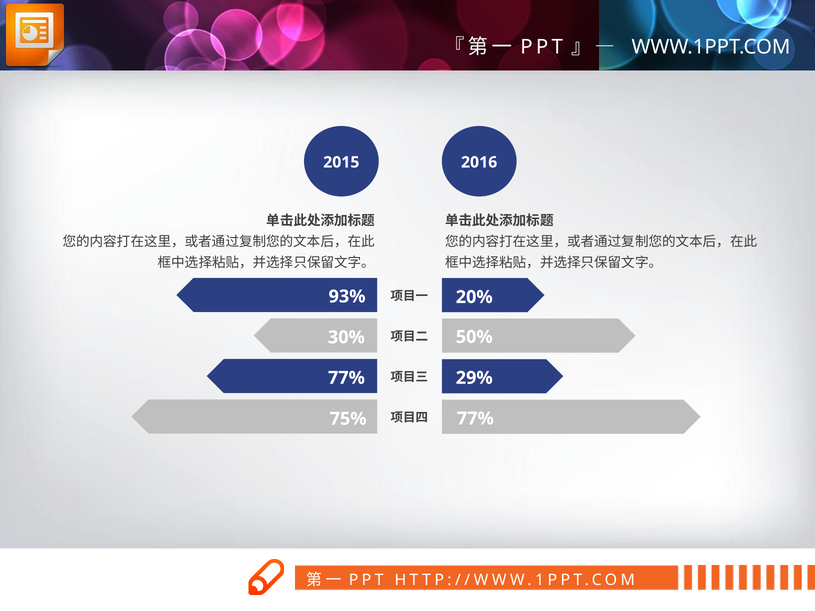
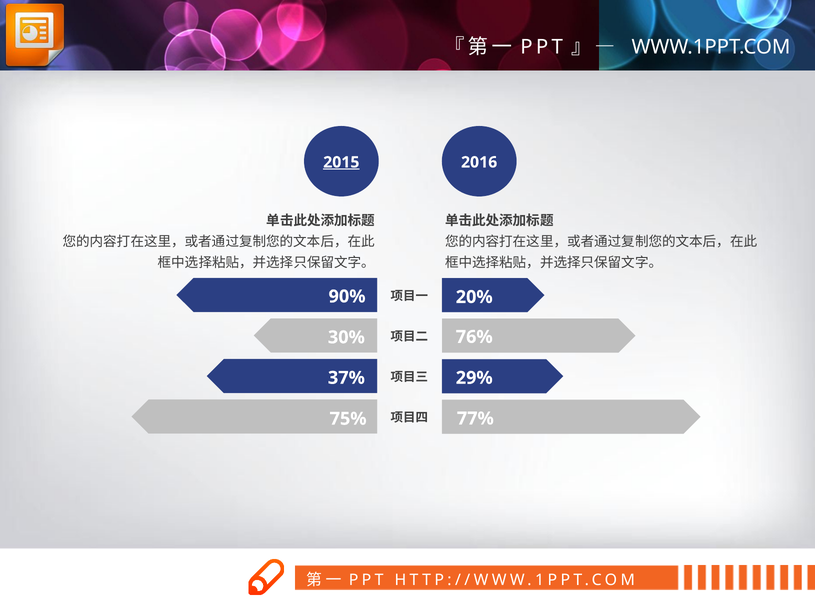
2015 underline: none -> present
93%: 93% -> 90%
50%: 50% -> 76%
77% at (346, 378): 77% -> 37%
